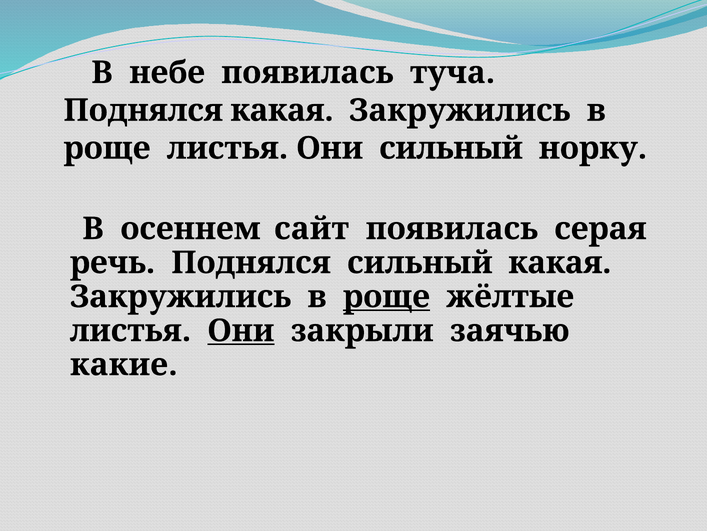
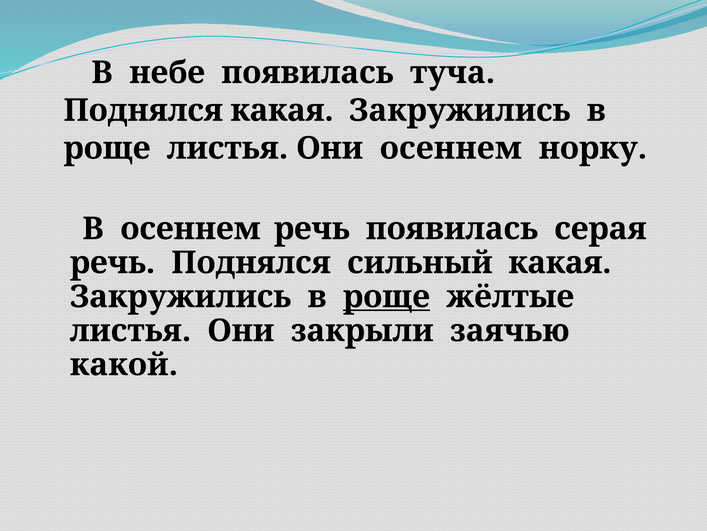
Они сильный: сильный -> осеннем
осеннем сайт: сайт -> речь
Они at (241, 330) underline: present -> none
какие: какие -> какой
